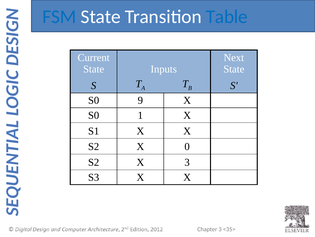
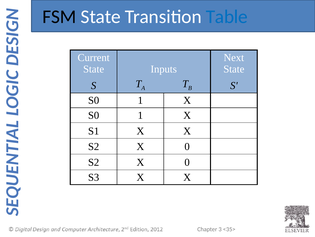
FSM colour: blue -> black
9 at (140, 100): 9 -> 1
3 at (187, 162): 3 -> 0
